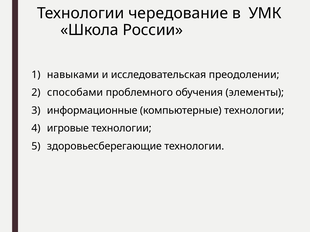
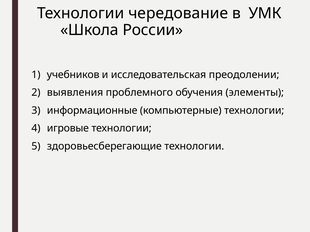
навыками: навыками -> учебников
способами: способами -> выявления
